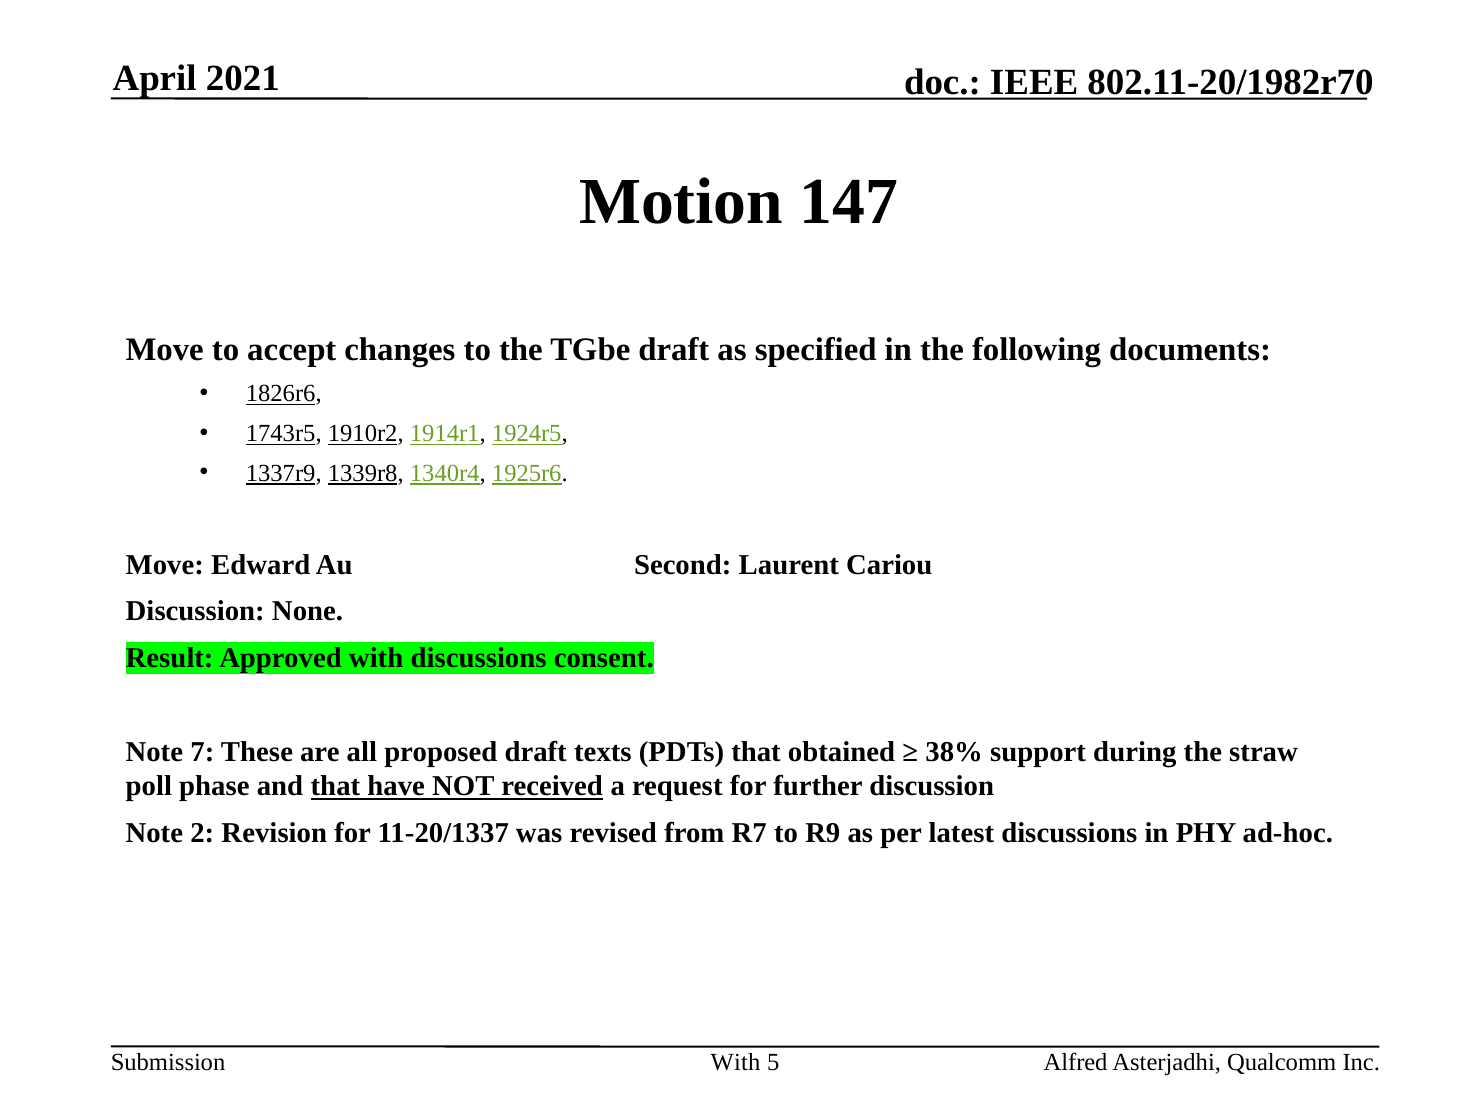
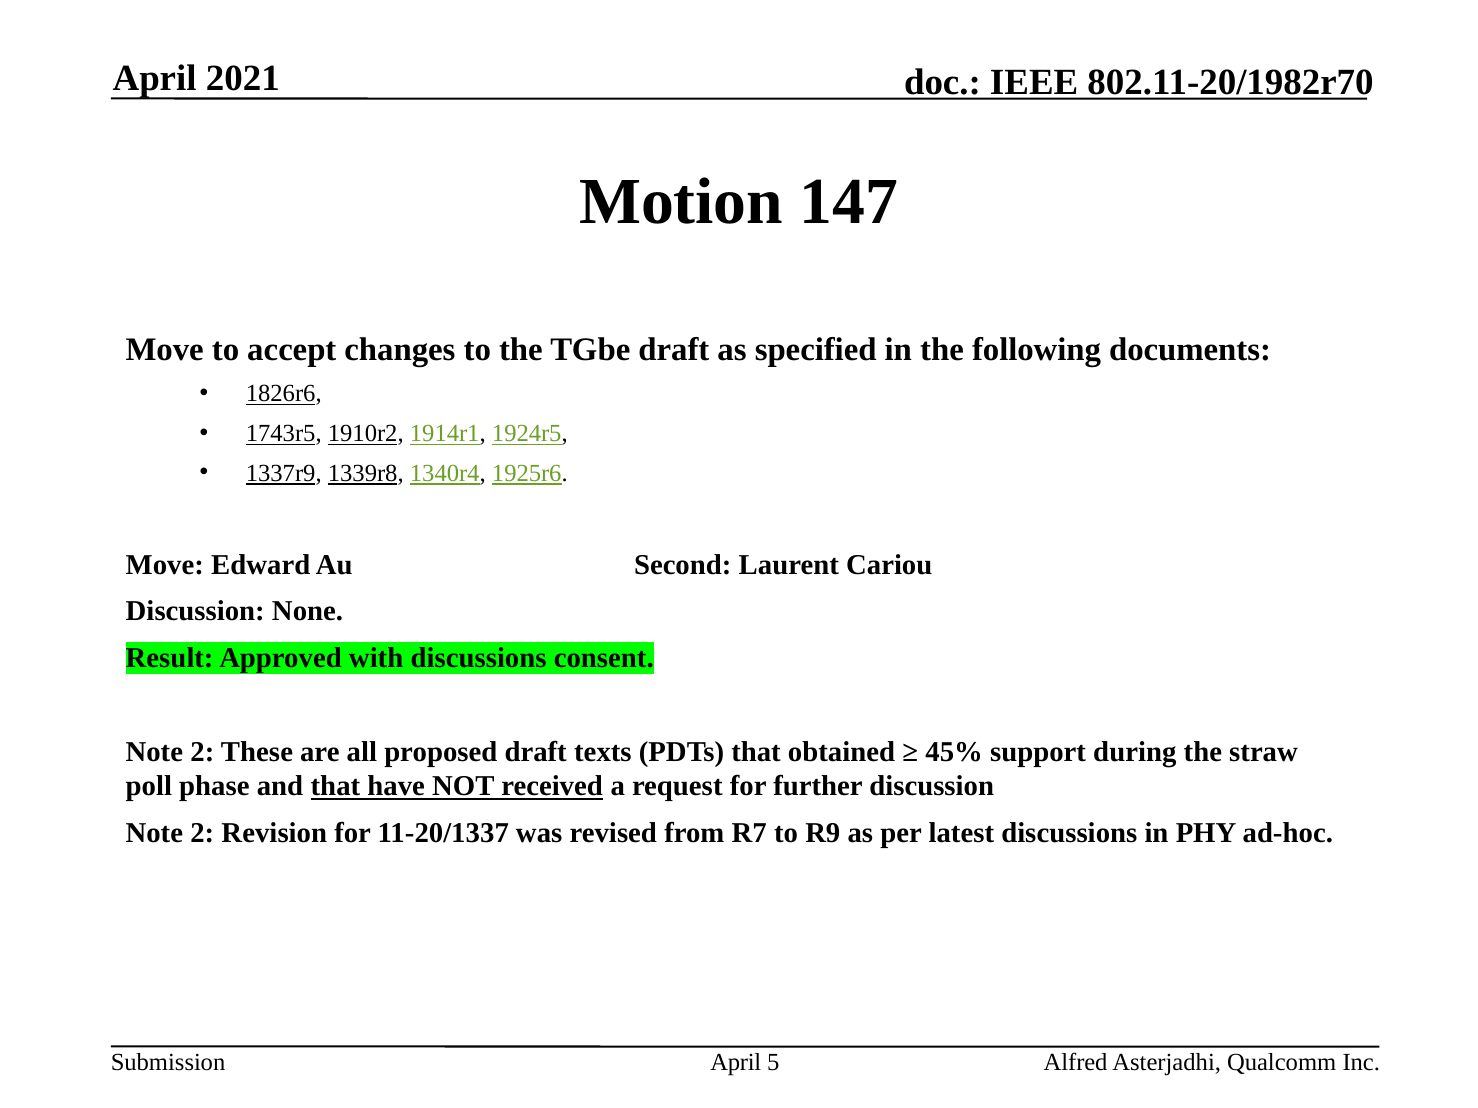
7 at (202, 752): 7 -> 2
38%: 38% -> 45%
With at (736, 1063): With -> April
